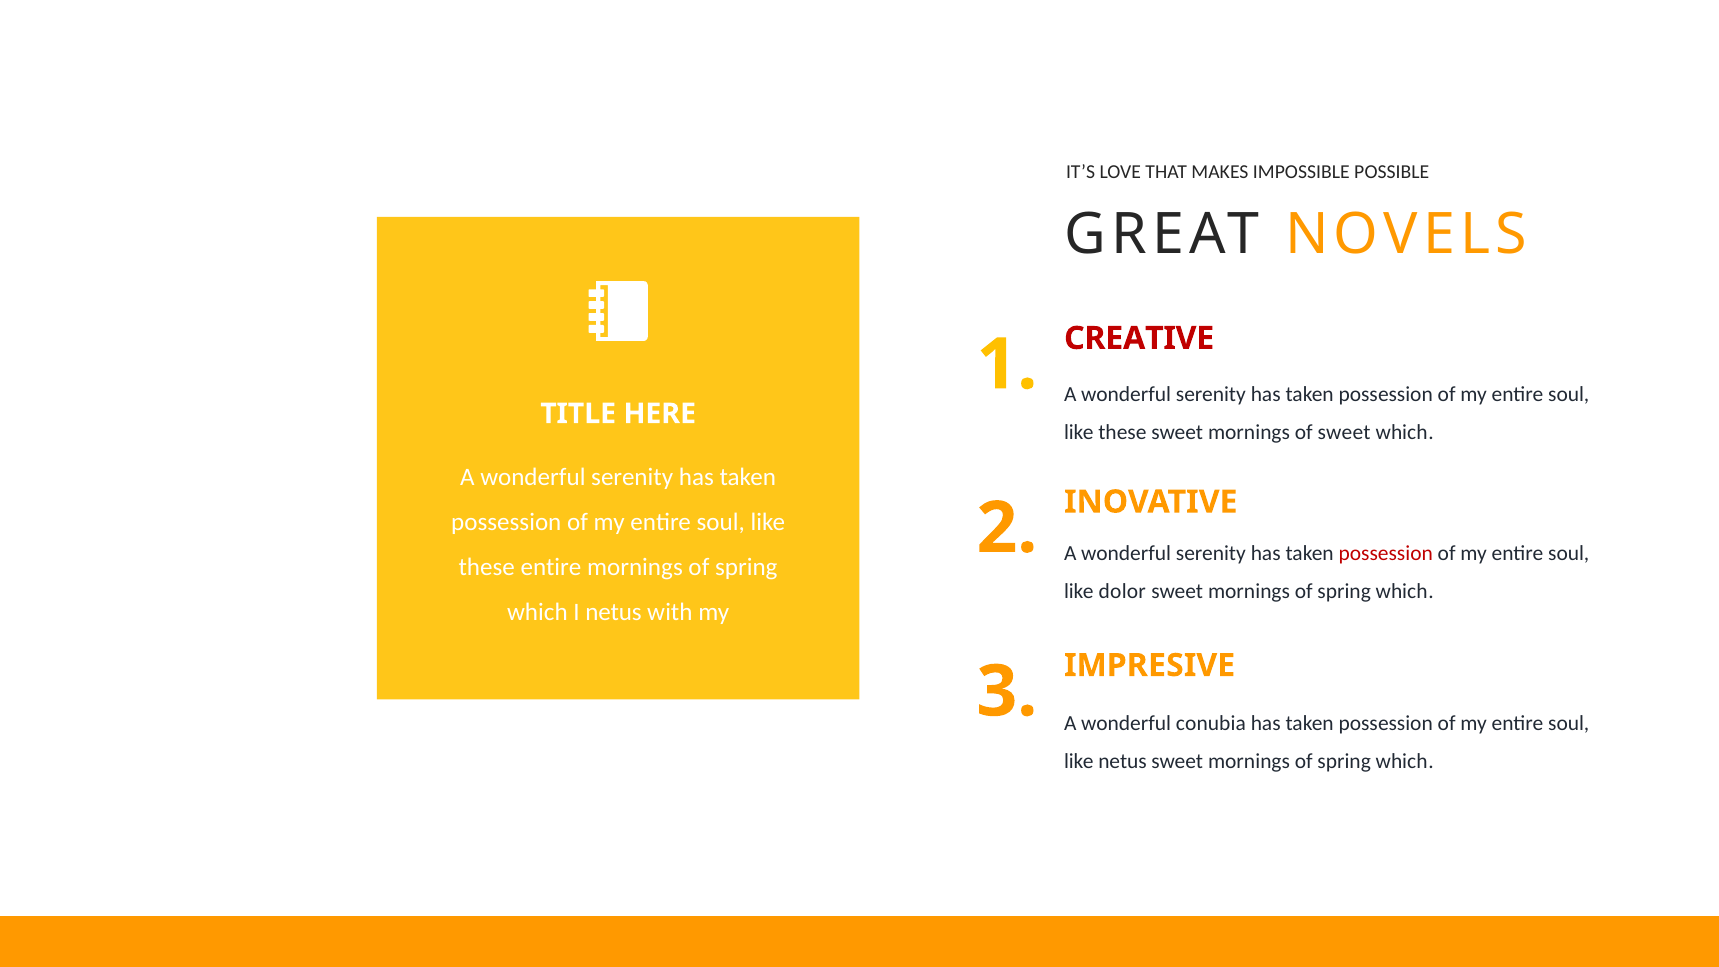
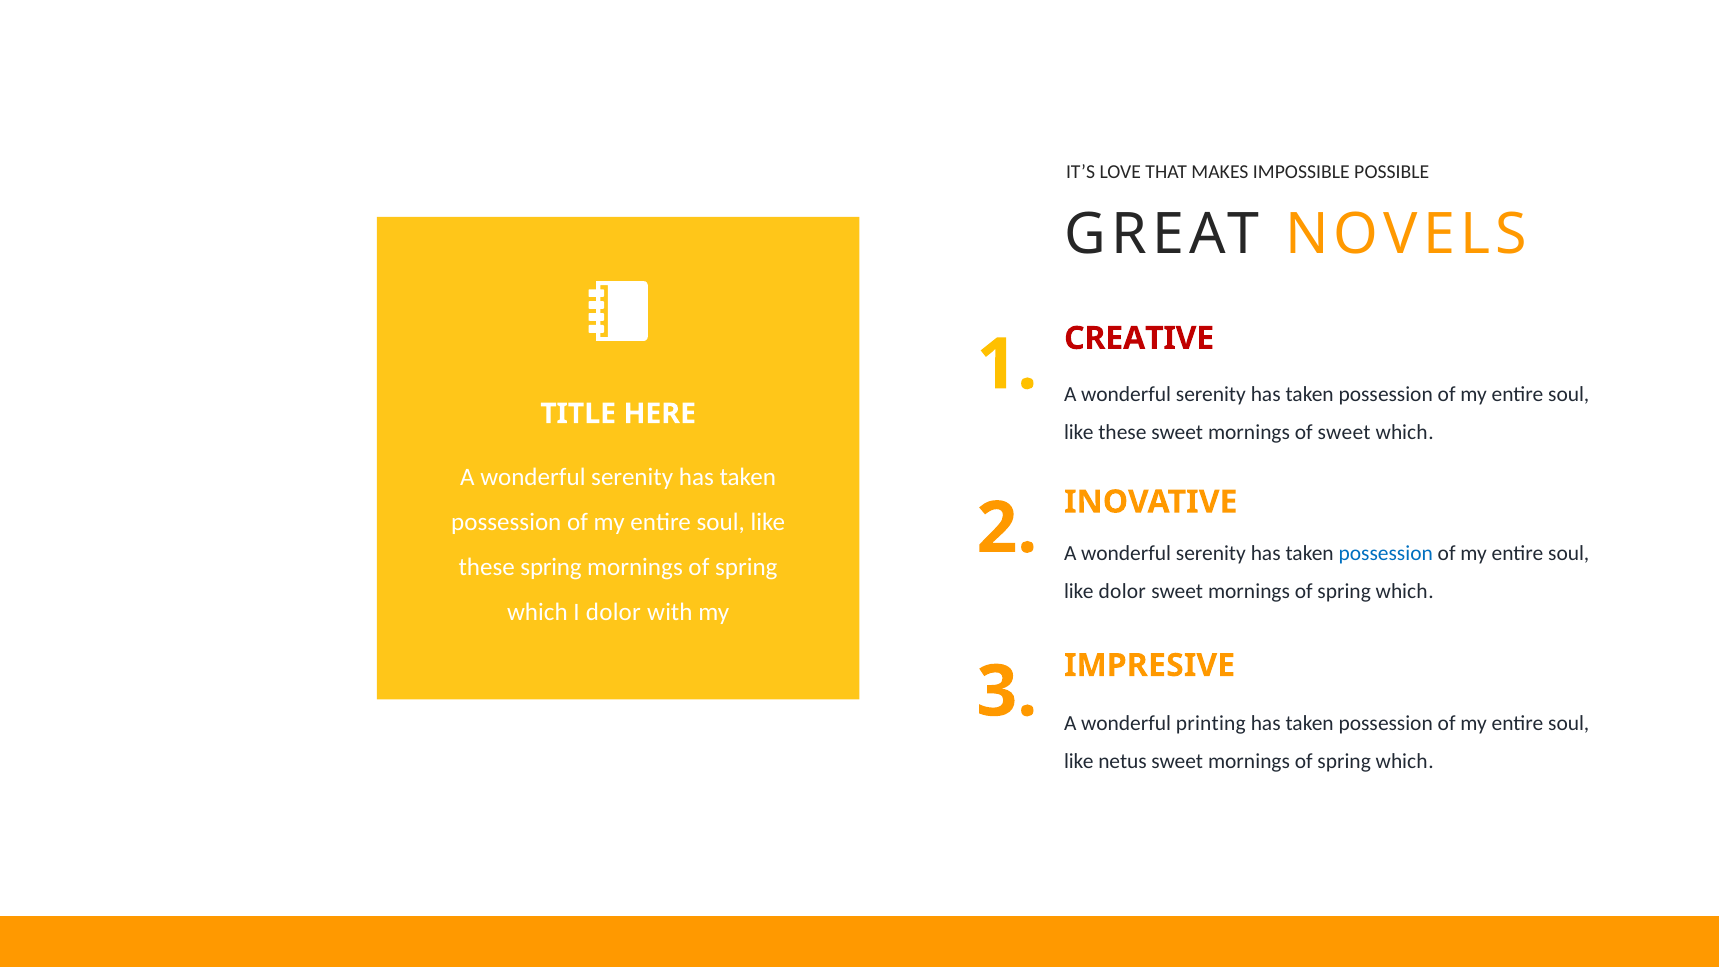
possession at (1386, 553) colour: red -> blue
these entire: entire -> spring
I netus: netus -> dolor
conubia: conubia -> printing
